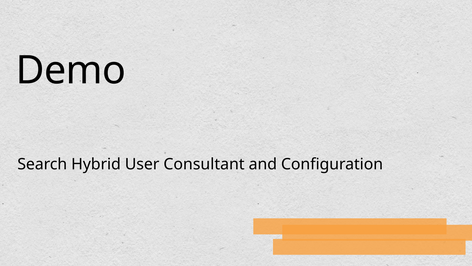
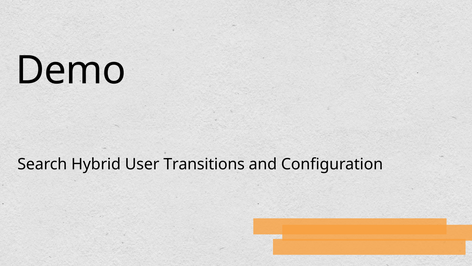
Consultant: Consultant -> Transitions
